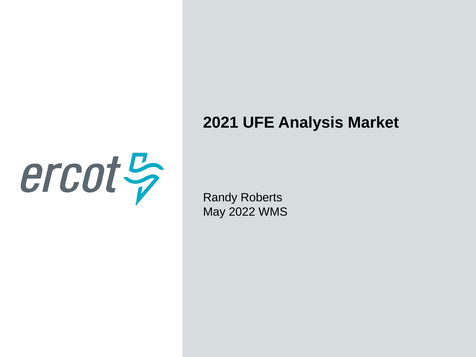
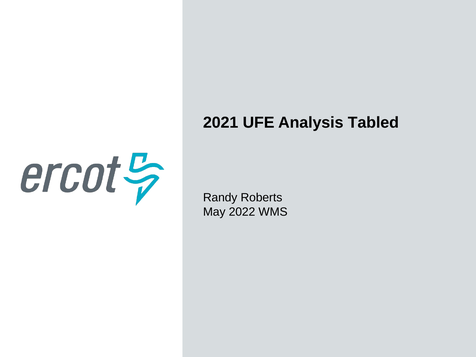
Market: Market -> Tabled
